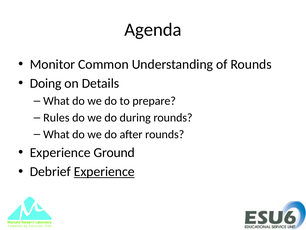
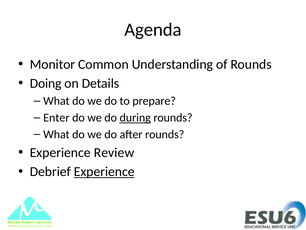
Rules: Rules -> Enter
during underline: none -> present
Ground: Ground -> Review
